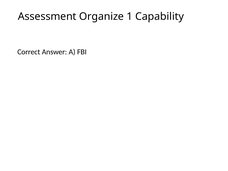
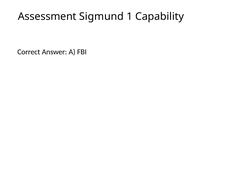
Organize: Organize -> Sigmund
